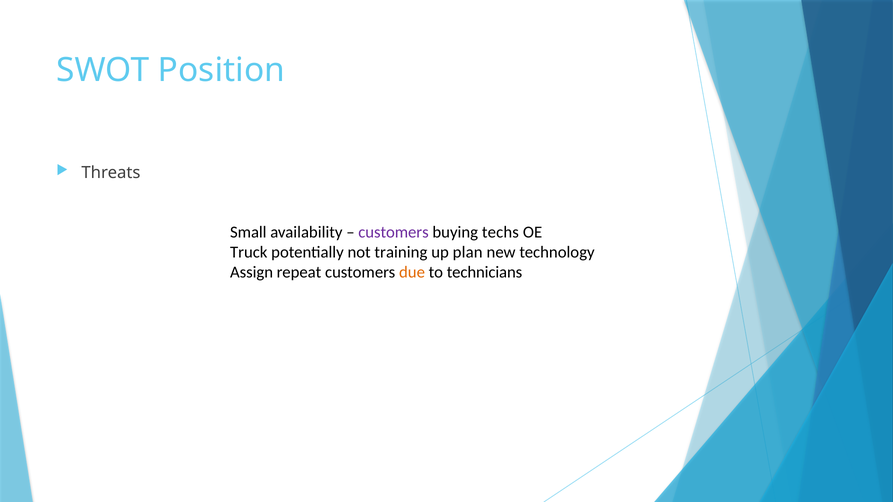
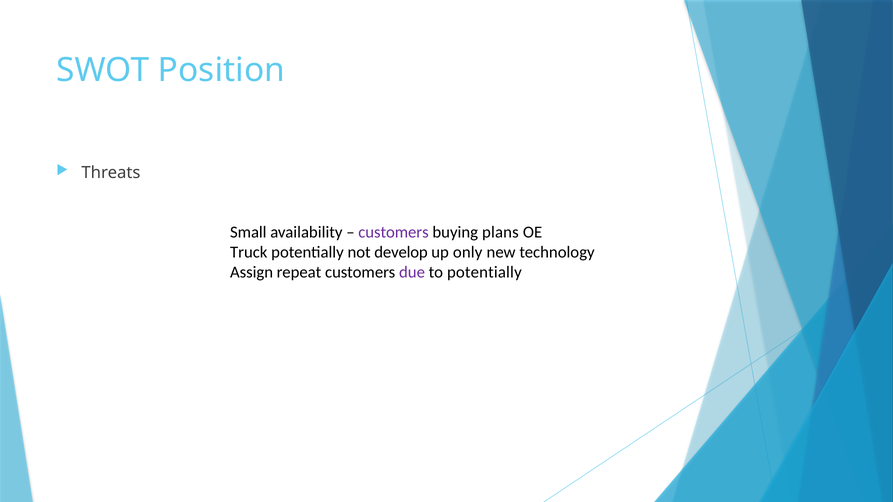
techs: techs -> plans
training: training -> develop
plan: plan -> only
due colour: orange -> purple
to technicians: technicians -> potentially
